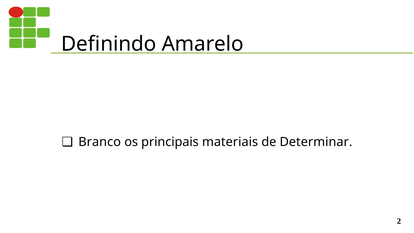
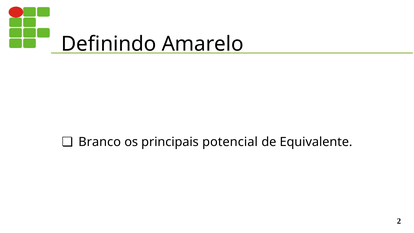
materiais: materiais -> potencial
Determinar: Determinar -> Equivalente
